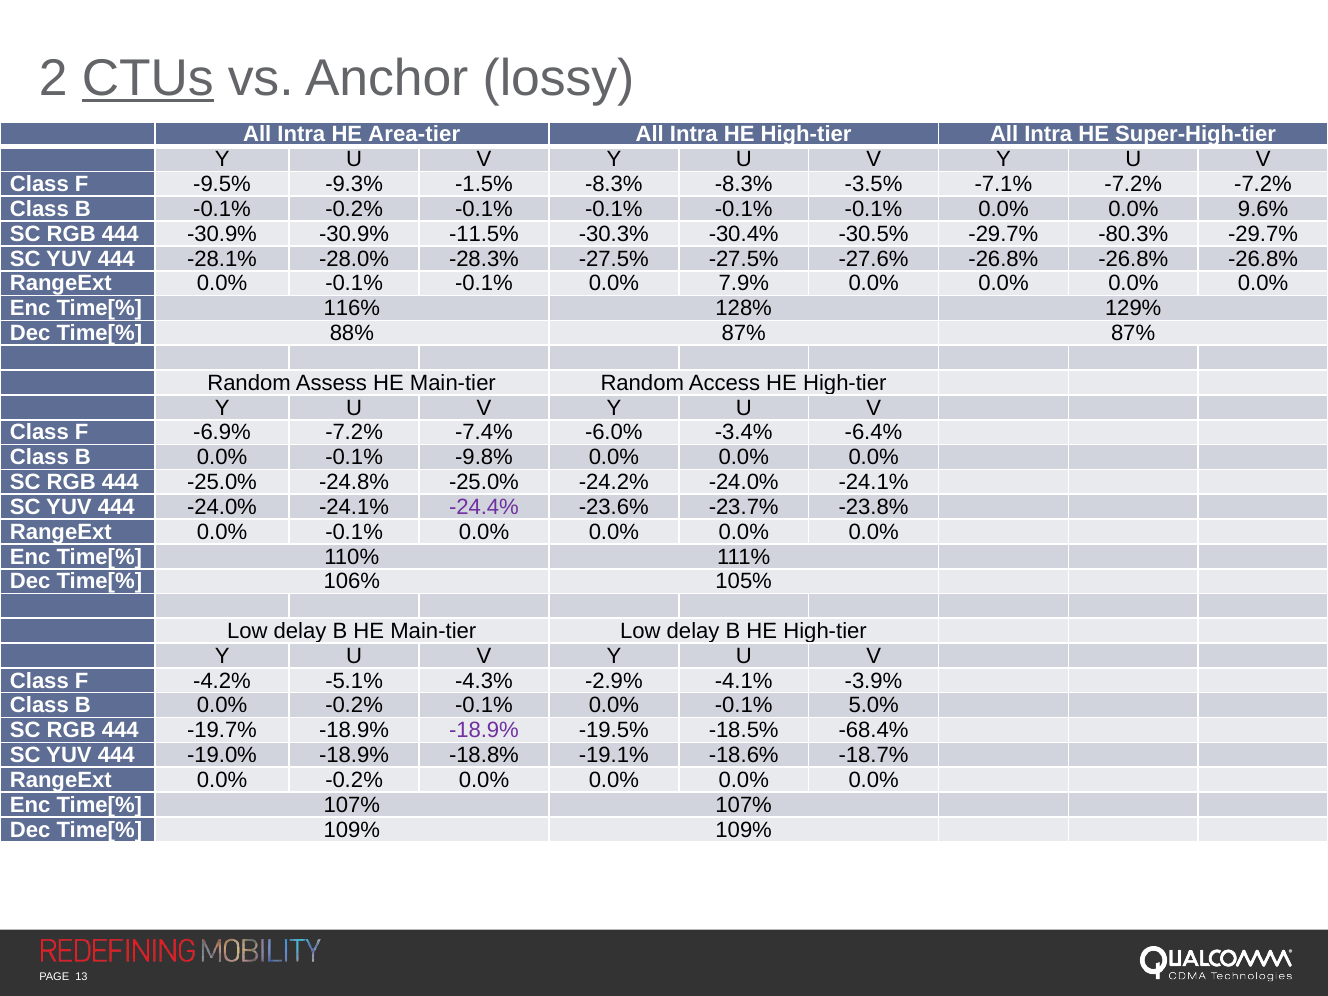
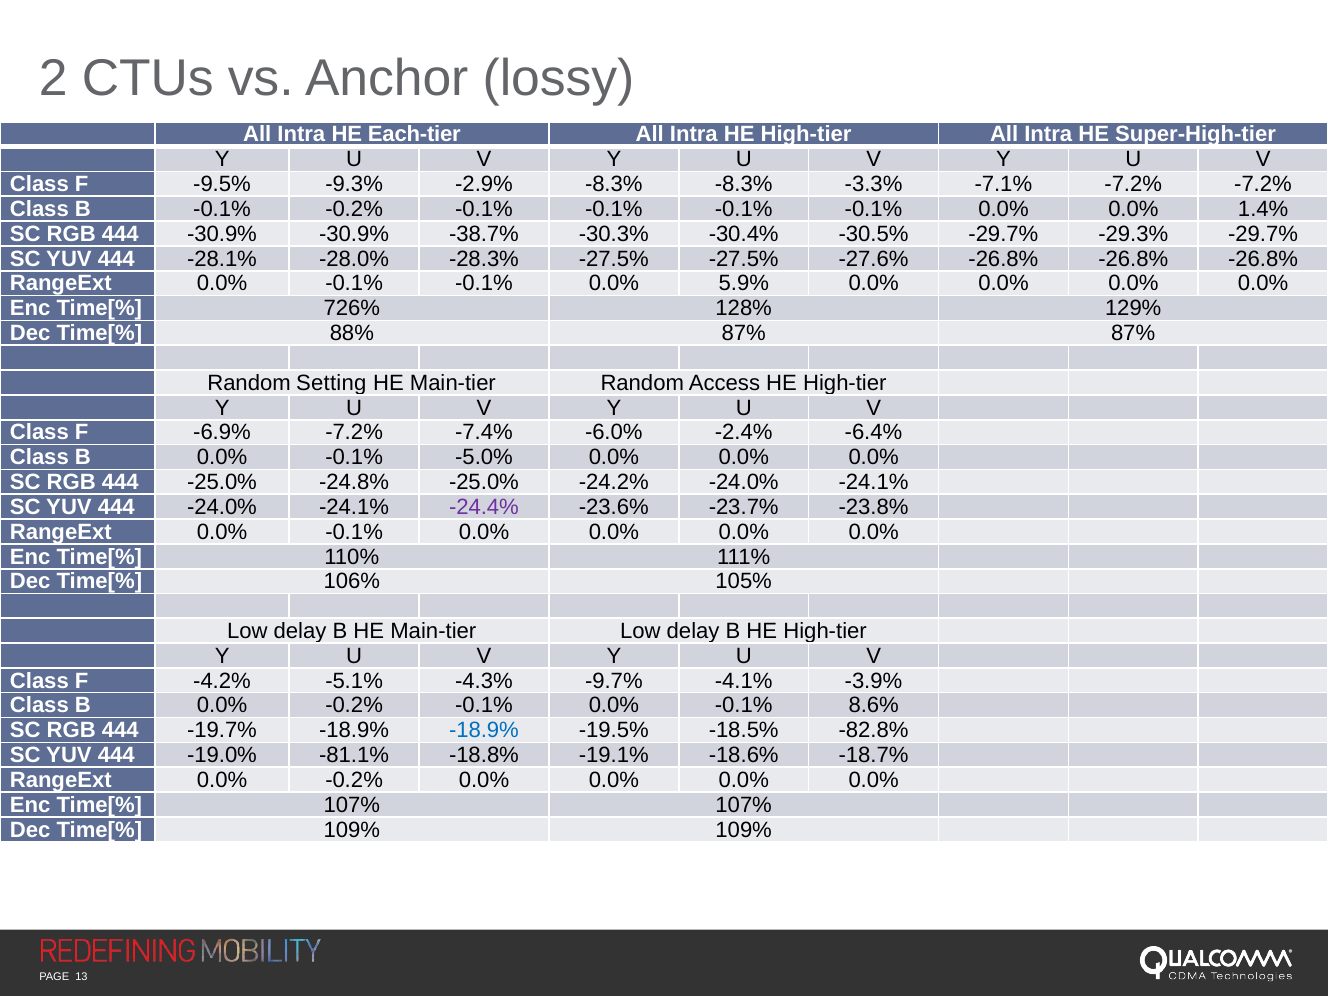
CTUs underline: present -> none
Area-tier: Area-tier -> Each-tier
-1.5%: -1.5% -> -2.9%
-3.5%: -3.5% -> -3.3%
9.6%: 9.6% -> 1.4%
-11.5%: -11.5% -> -38.7%
-80.3%: -80.3% -> -29.3%
7.9%: 7.9% -> 5.9%
116%: 116% -> 726%
Assess: Assess -> Setting
-3.4%: -3.4% -> -2.4%
-9.8%: -9.8% -> -5.0%
-2.9%: -2.9% -> -9.7%
5.0%: 5.0% -> 8.6%
-18.9% at (484, 730) colour: purple -> blue
-68.4%: -68.4% -> -82.8%
-19.0% -18.9%: -18.9% -> -81.1%
